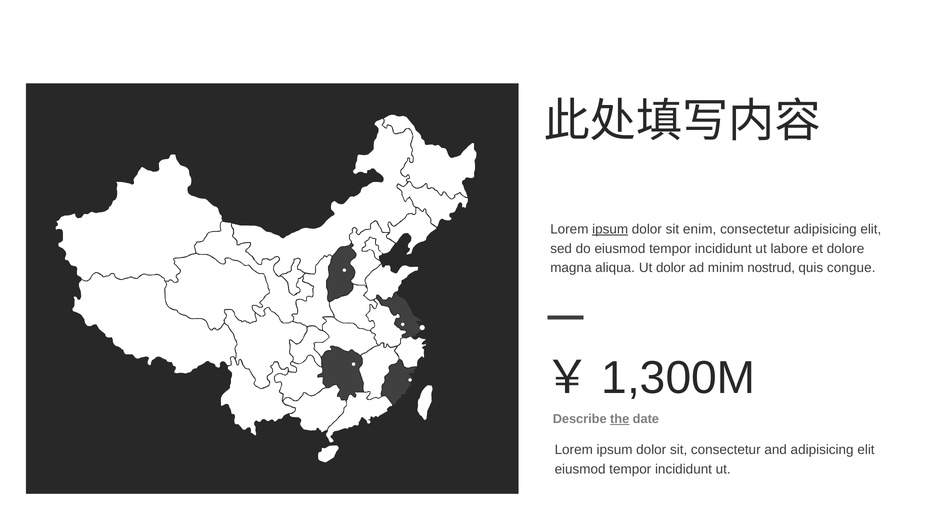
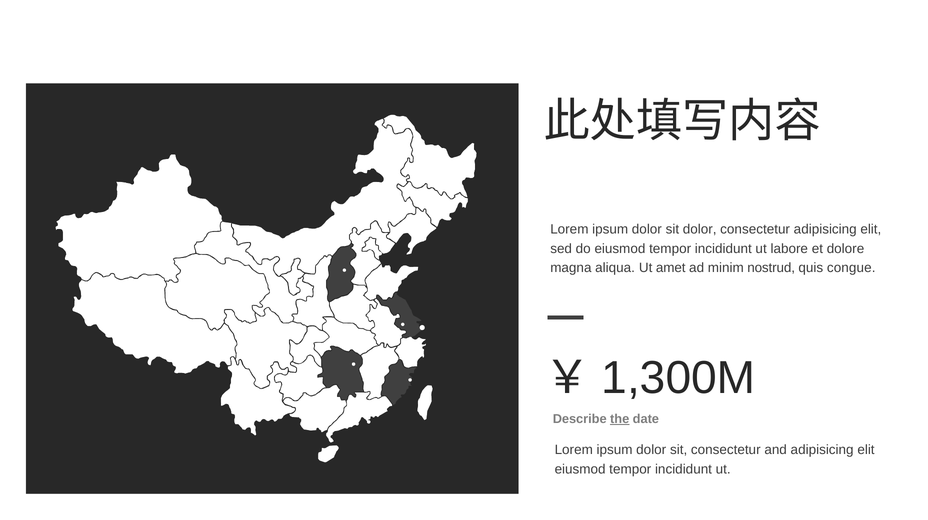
ipsum at (610, 229) underline: present -> none
sit enim: enim -> dolor
Ut dolor: dolor -> amet
